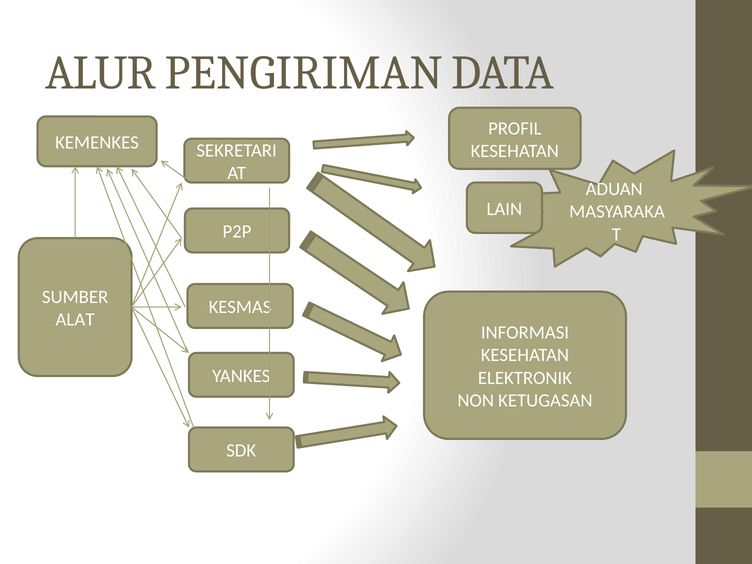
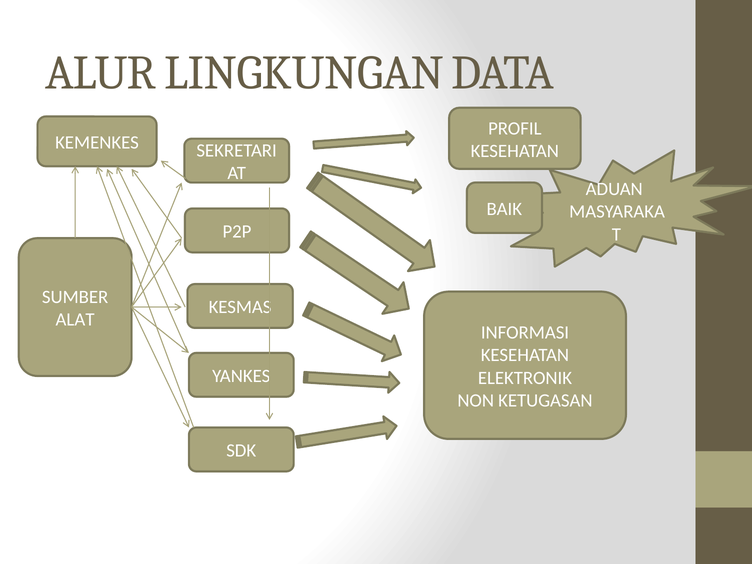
PENGIRIMAN: PENGIRIMAN -> LINGKUNGAN
LAIN: LAIN -> BAIK
